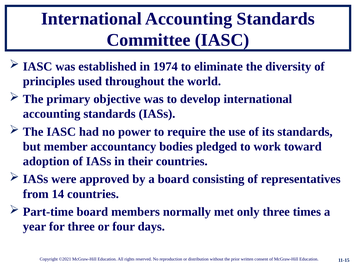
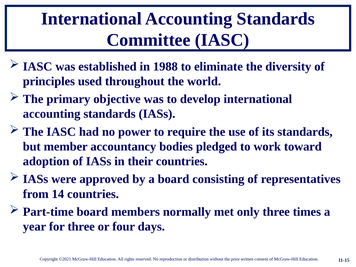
1974: 1974 -> 1988
